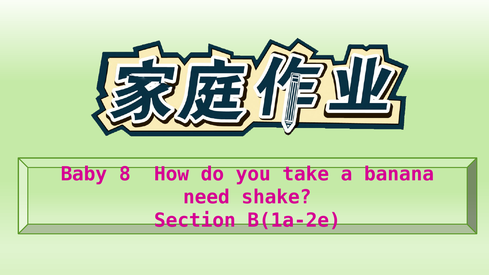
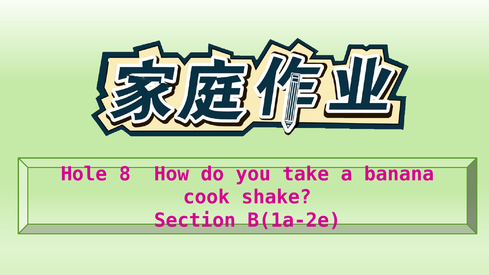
Baby: Baby -> Hole
need: need -> cook
